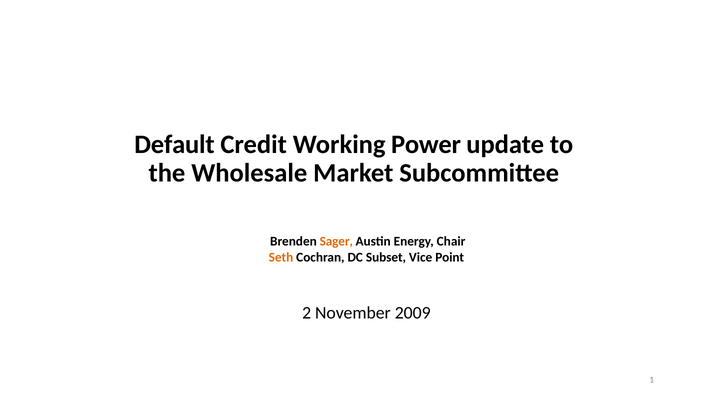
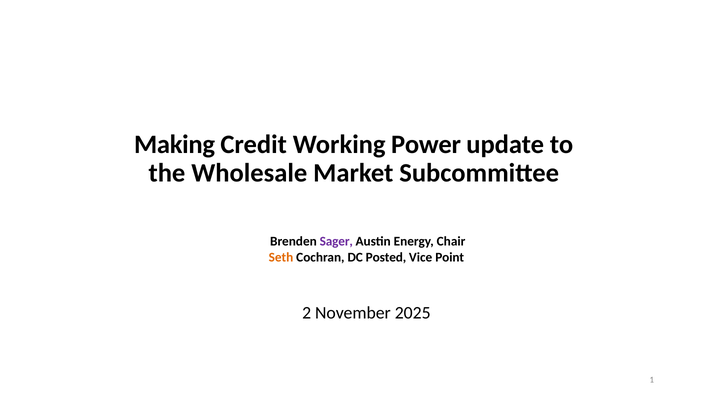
Default: Default -> Making
Sager colour: orange -> purple
Subset: Subset -> Posted
2009: 2009 -> 2025
